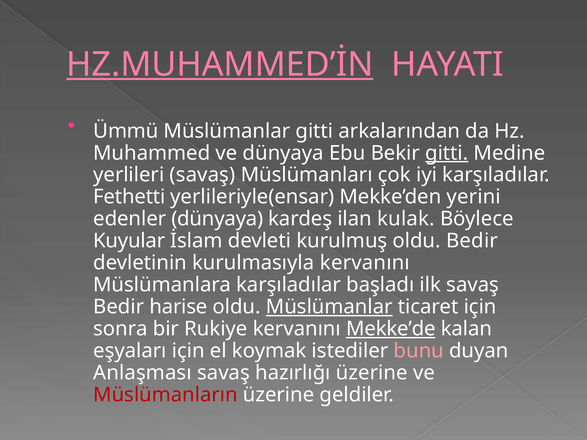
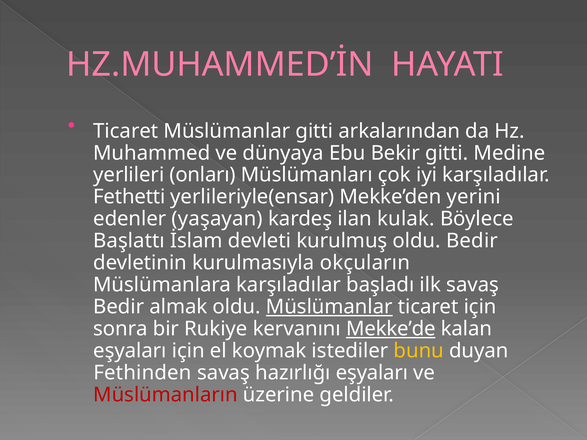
HZ.MUHAMMED’İN underline: present -> none
Ümmü at (126, 131): Ümmü -> Ticaret
gitti at (447, 153) underline: present -> none
yerlileri savaş: savaş -> onları
edenler dünyaya: dünyaya -> yaşayan
Kuyular: Kuyular -> Başlattı
kurulmasıyla kervanını: kervanını -> okçuların
harise: harise -> almak
bunu colour: pink -> yellow
Anlaşması: Anlaşması -> Fethinden
hazırlığı üzerine: üzerine -> eşyaları
